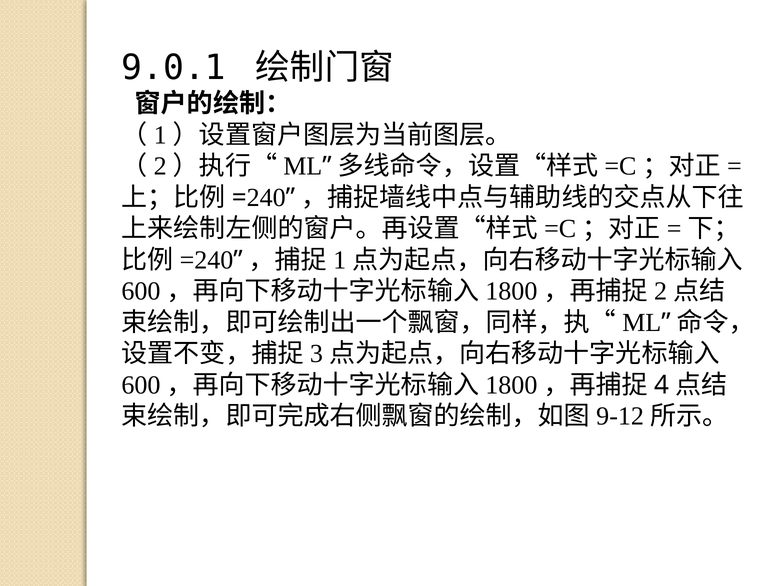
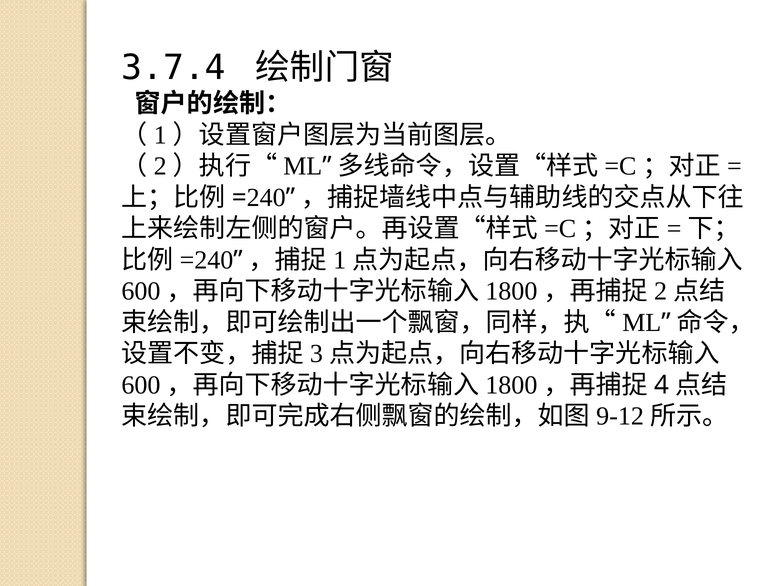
9.0.1: 9.0.1 -> 3.7.4
